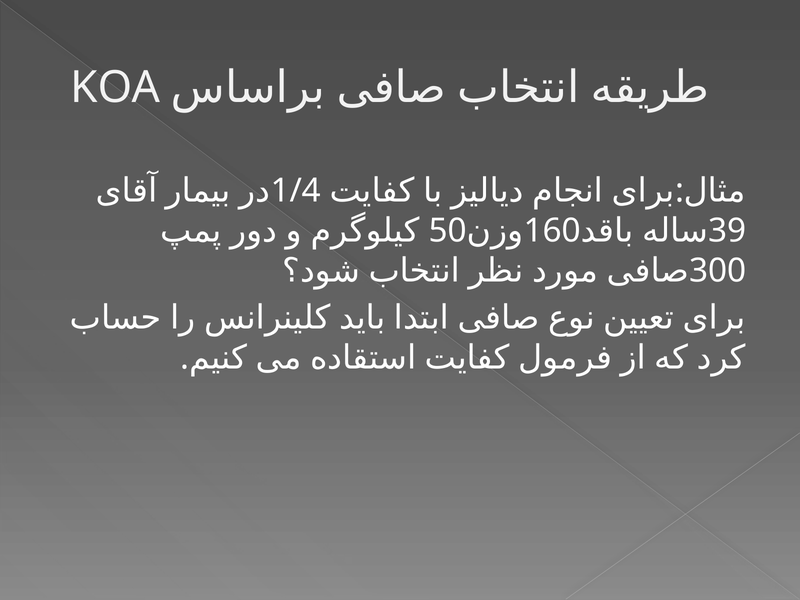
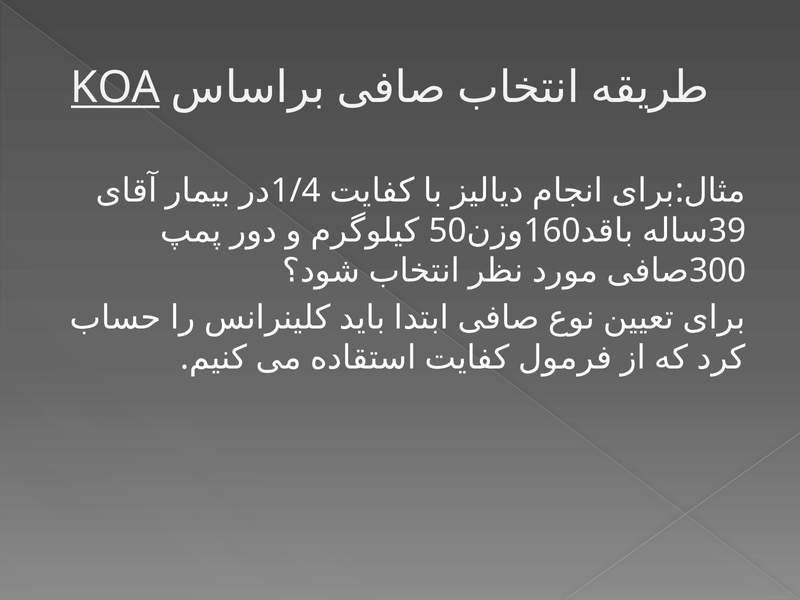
KOA underline: none -> present
